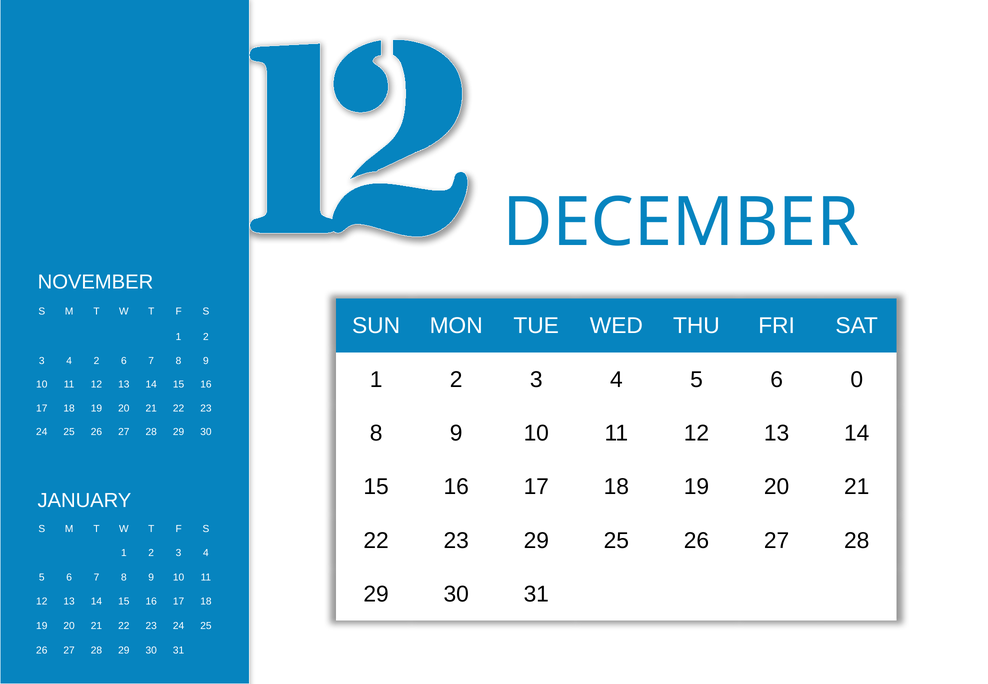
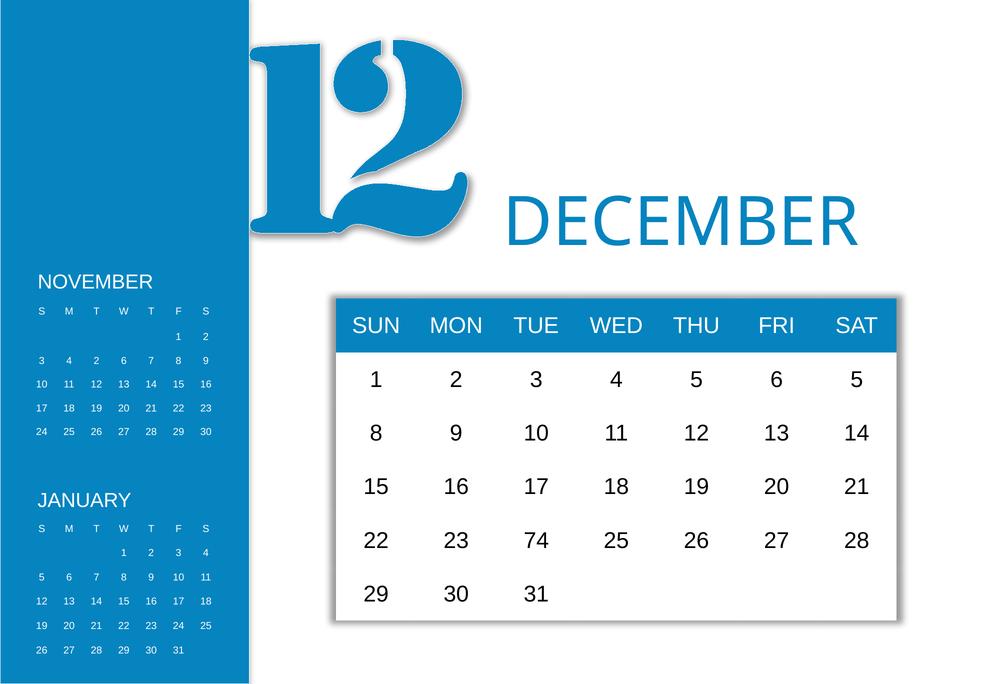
6 0: 0 -> 5
23 29: 29 -> 74
